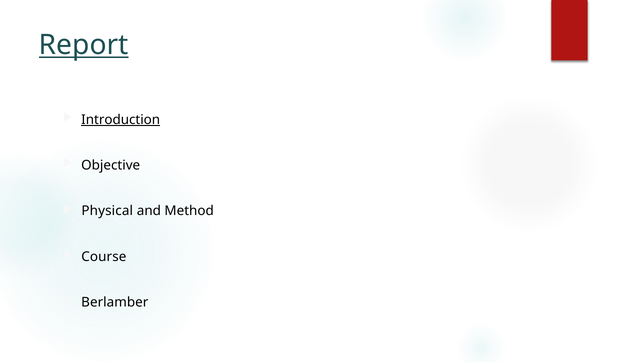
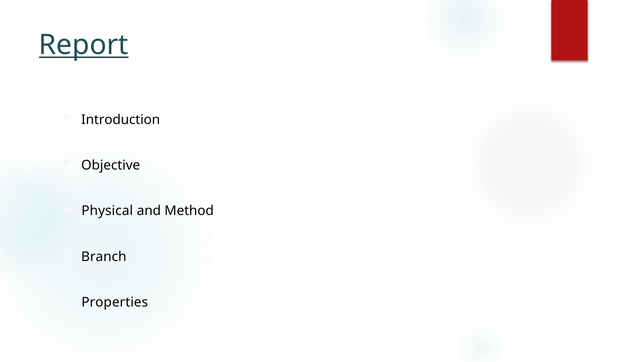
Introduction underline: present -> none
Course: Course -> Branch
Berlamber: Berlamber -> Properties
